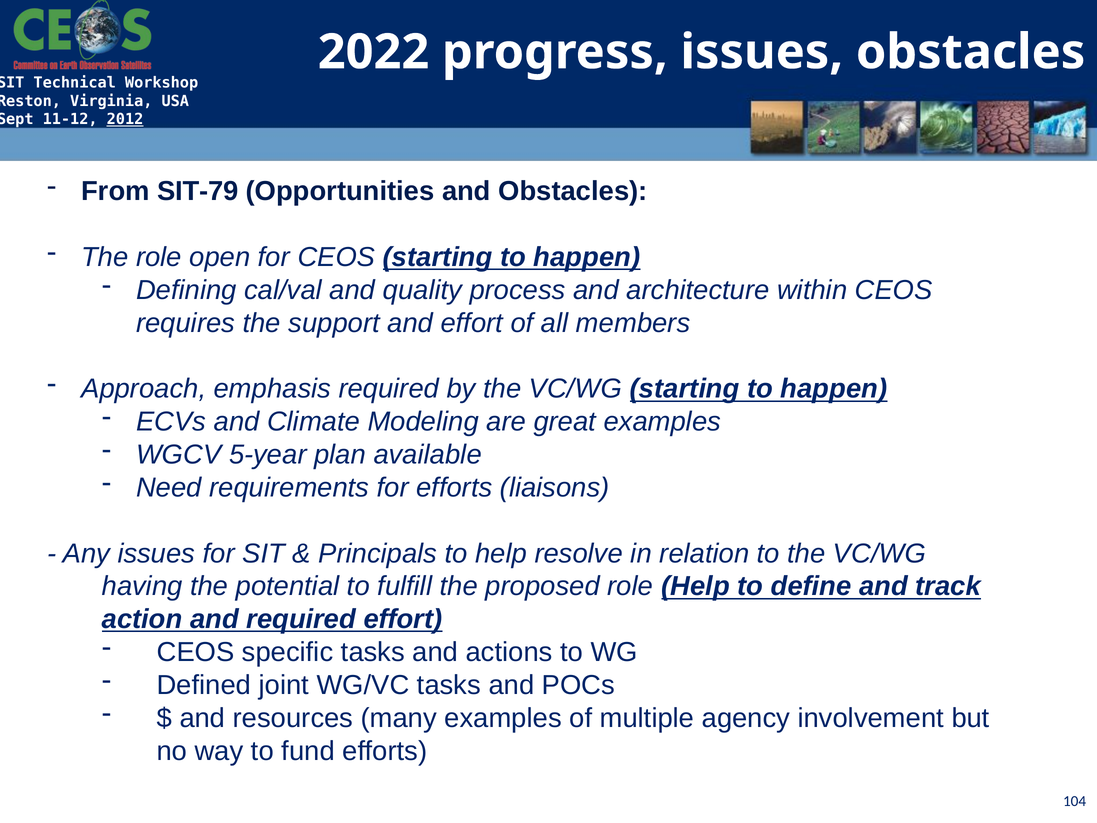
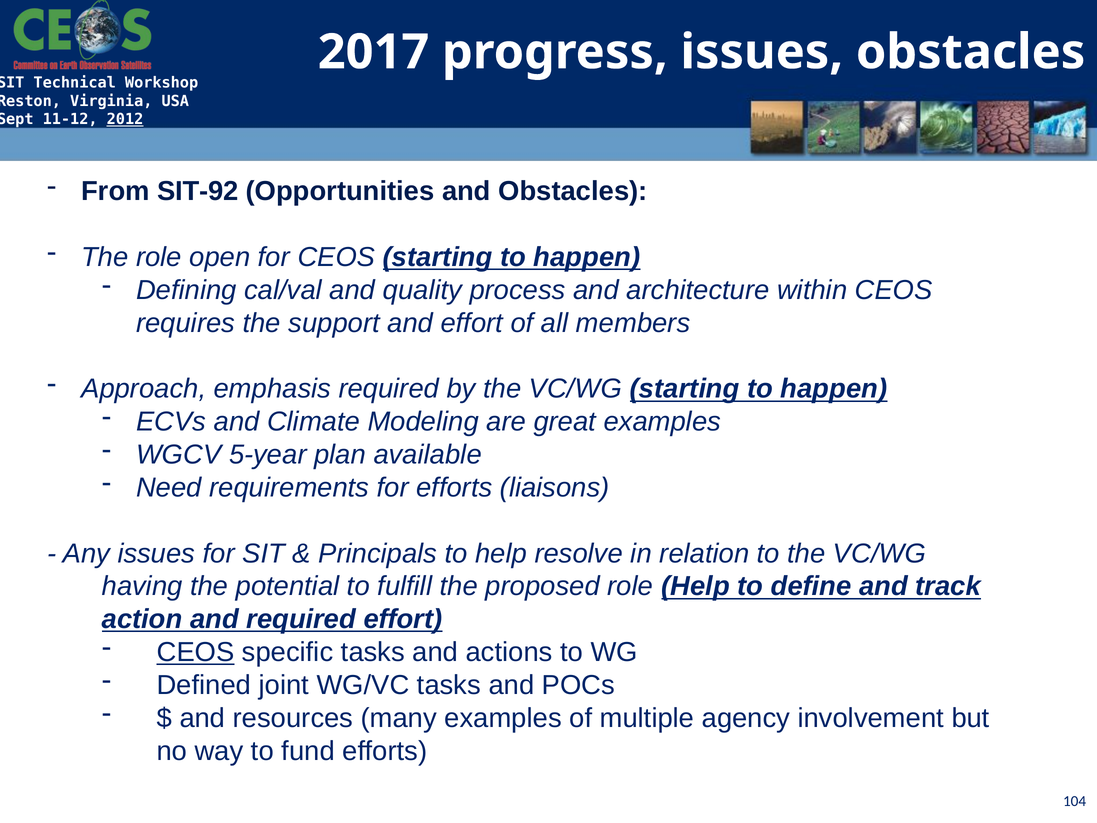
2022: 2022 -> 2017
SIT-79: SIT-79 -> SIT-92
CEOS at (196, 652) underline: none -> present
